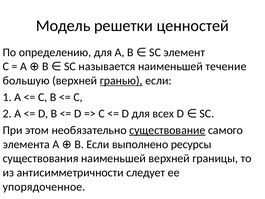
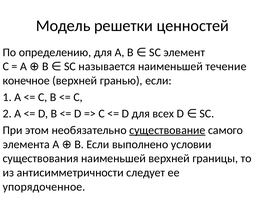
большую: большую -> конечное
гранью underline: present -> none
ресурсы: ресурсы -> условии
